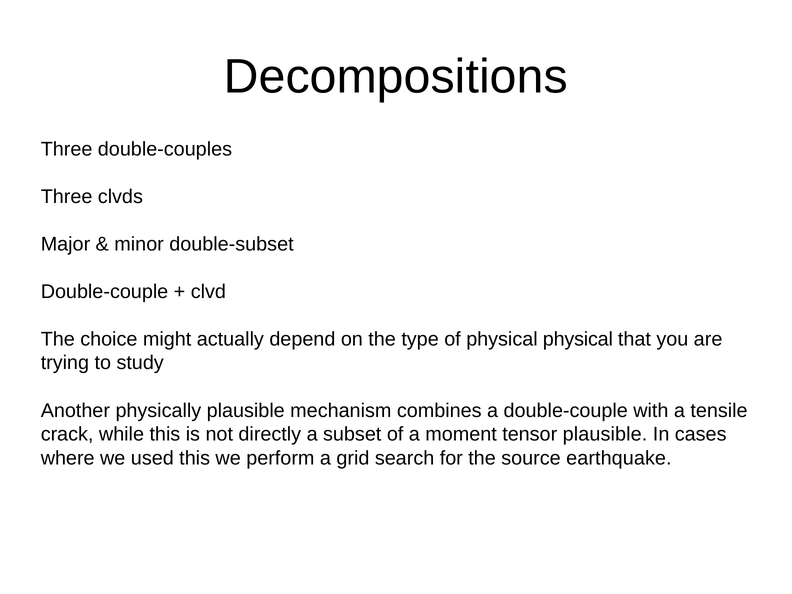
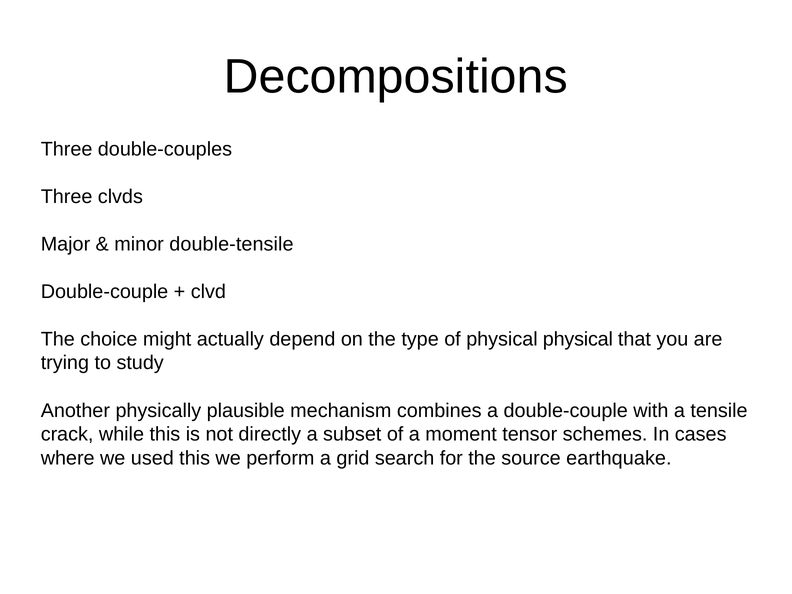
double-subset: double-subset -> double-tensile
tensor plausible: plausible -> schemes
